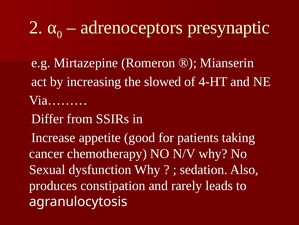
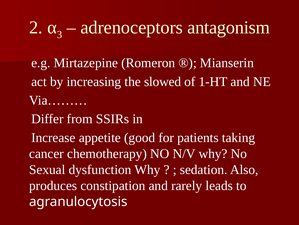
0: 0 -> 3
presynaptic: presynaptic -> antagonism
4-HT: 4-HT -> 1-HT
